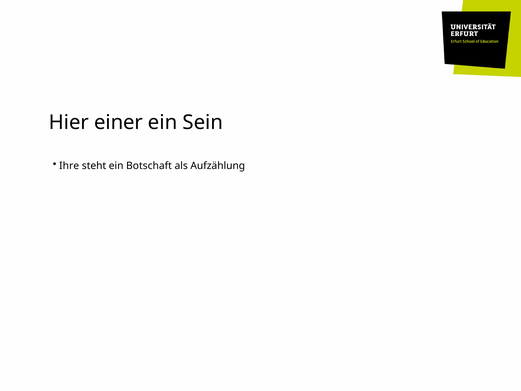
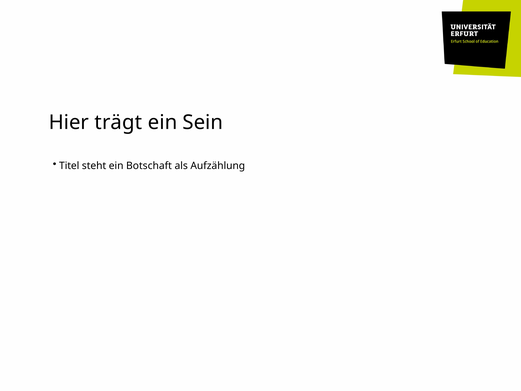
einer: einer -> trägt
Ihre: Ihre -> Titel
